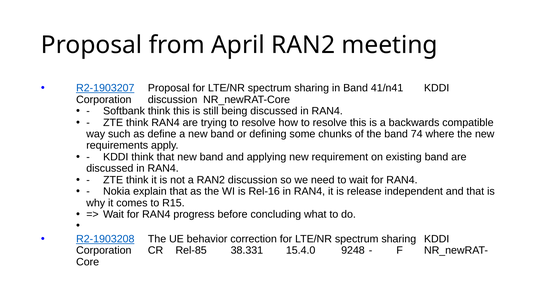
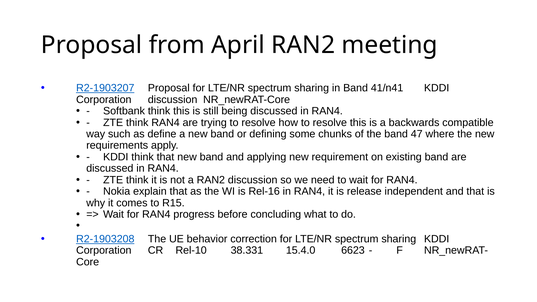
74: 74 -> 47
Rel-85: Rel-85 -> Rel-10
9248: 9248 -> 6623
